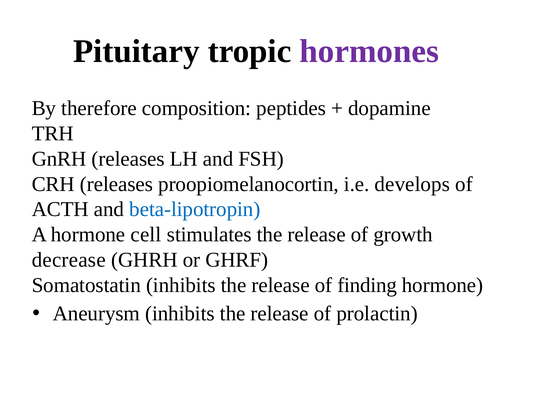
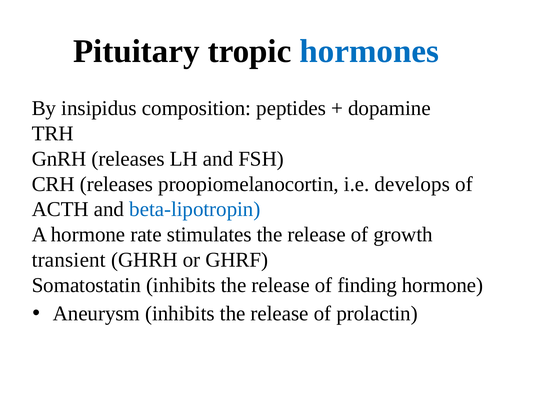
hormones colour: purple -> blue
therefore: therefore -> insipidus
cell: cell -> rate
decrease: decrease -> transient
